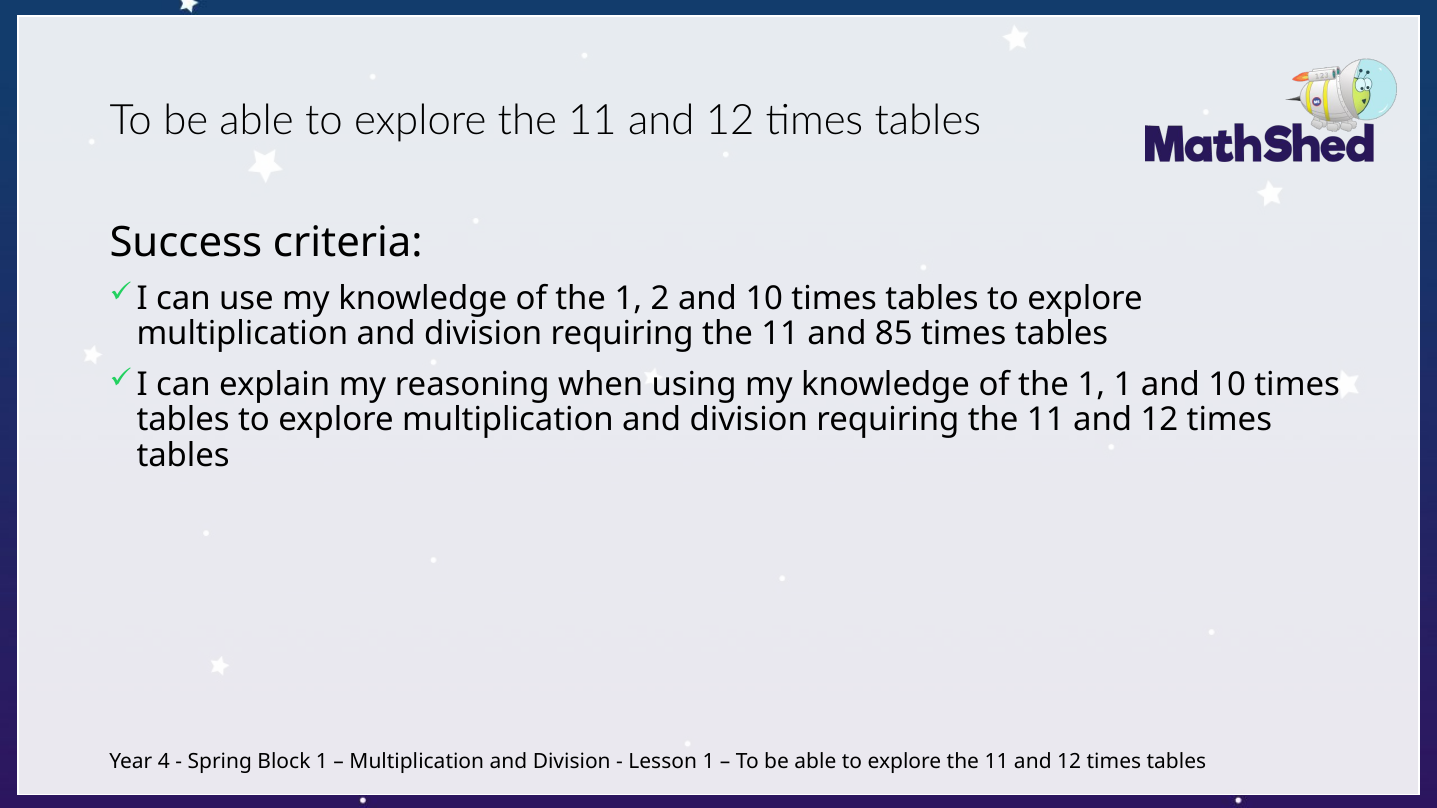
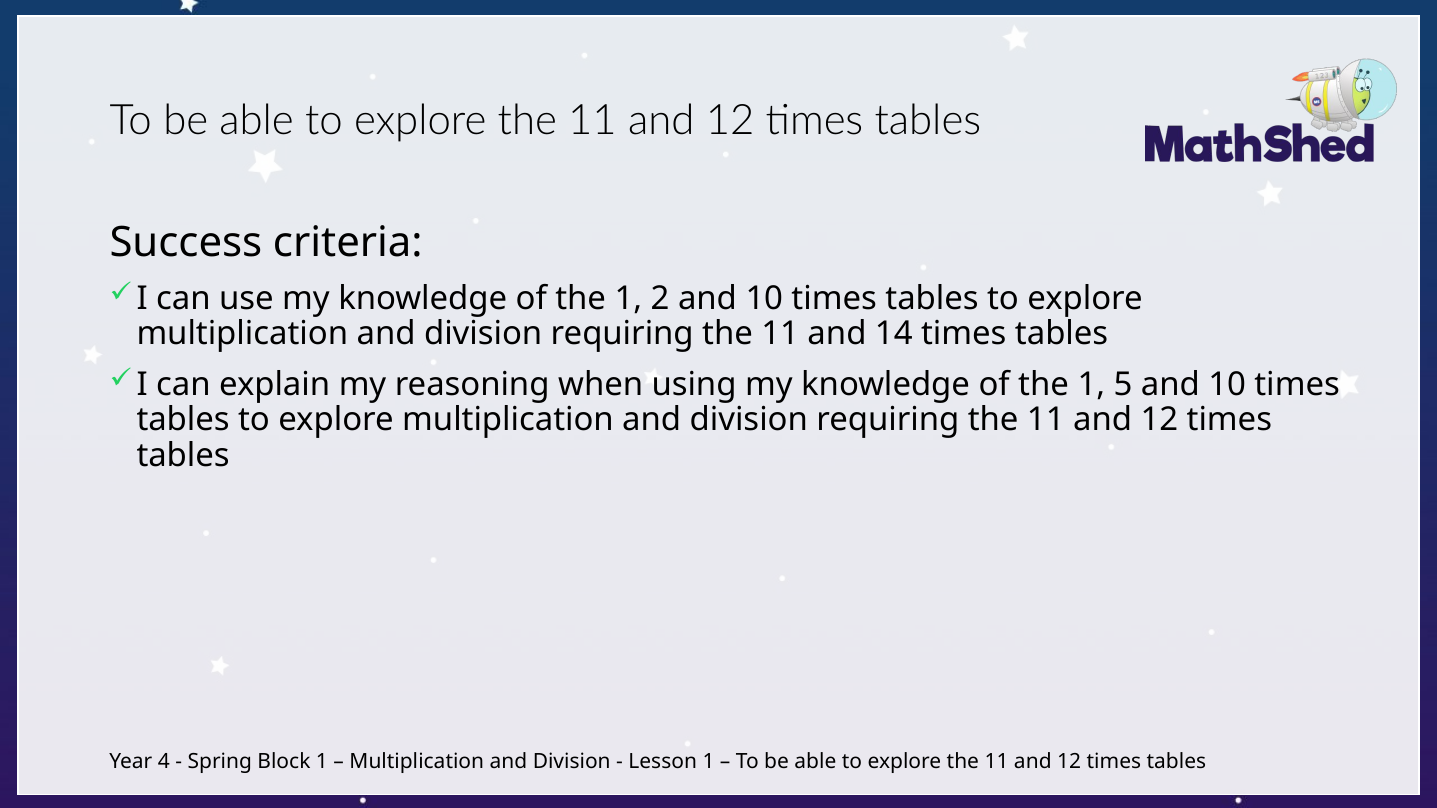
85: 85 -> 14
1 1: 1 -> 5
